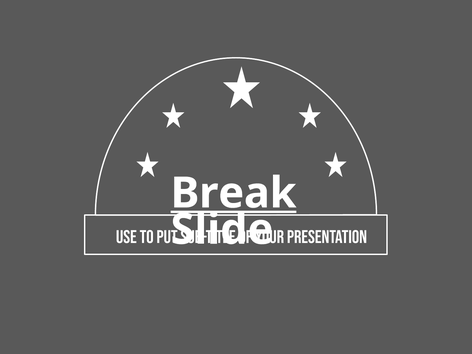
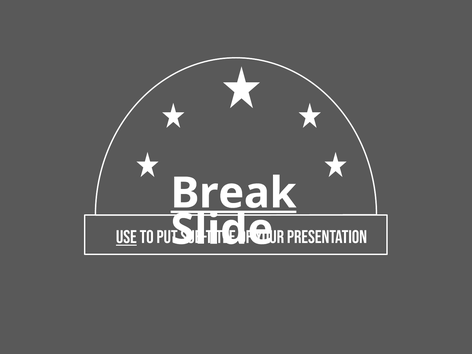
USE underline: none -> present
